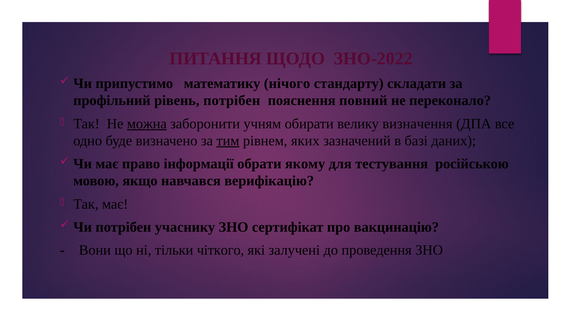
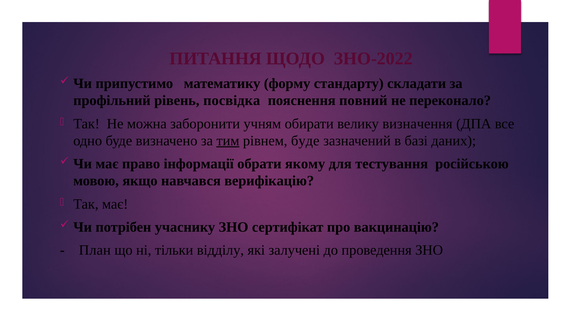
нічого: нічого -> форму
рівень потрібен: потрібен -> посвідка
можна underline: present -> none
рівнем яких: яких -> буде
Вони: Вони -> План
чіткого: чіткого -> відділу
